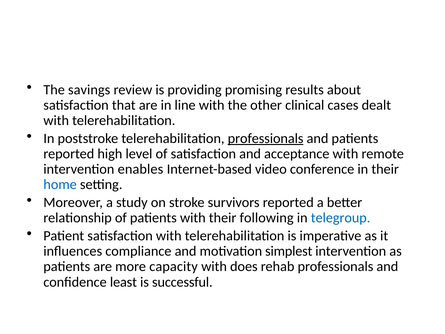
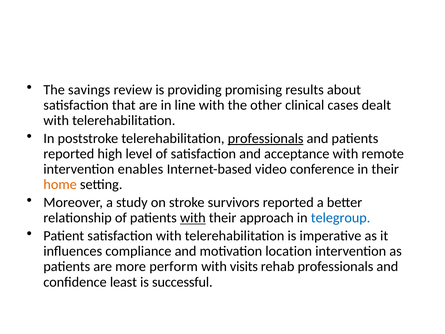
home colour: blue -> orange
with at (193, 218) underline: none -> present
following: following -> approach
simplest: simplest -> location
capacity: capacity -> perform
does: does -> visits
